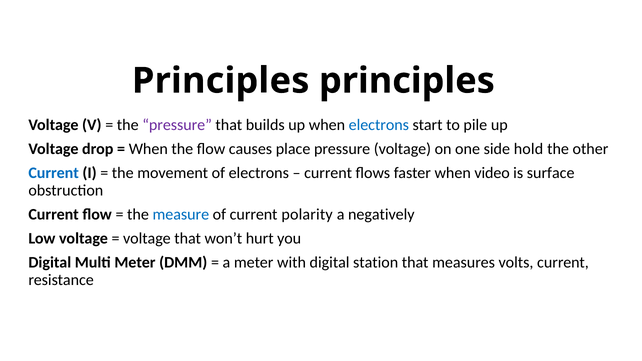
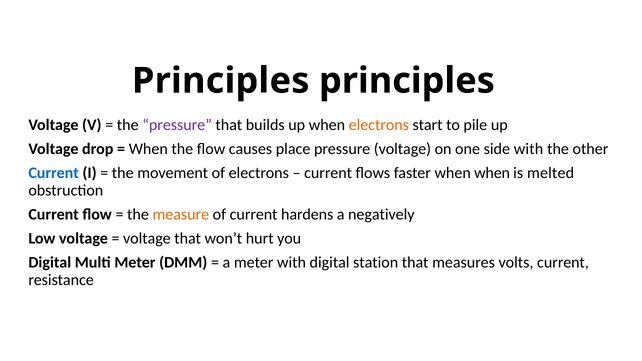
electrons at (379, 125) colour: blue -> orange
side hold: hold -> with
when video: video -> when
surface: surface -> melted
measure colour: blue -> orange
polarity: polarity -> hardens
